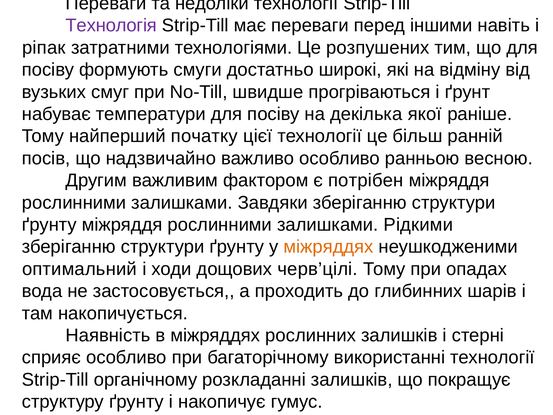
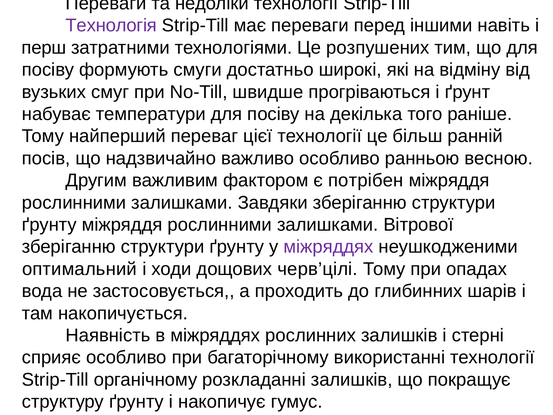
ріпак: ріпак -> перш
якої: якої -> того
початку: початку -> переваг
Рідкими: Рідкими -> Вітрової
міжряддях at (329, 247) colour: orange -> purple
